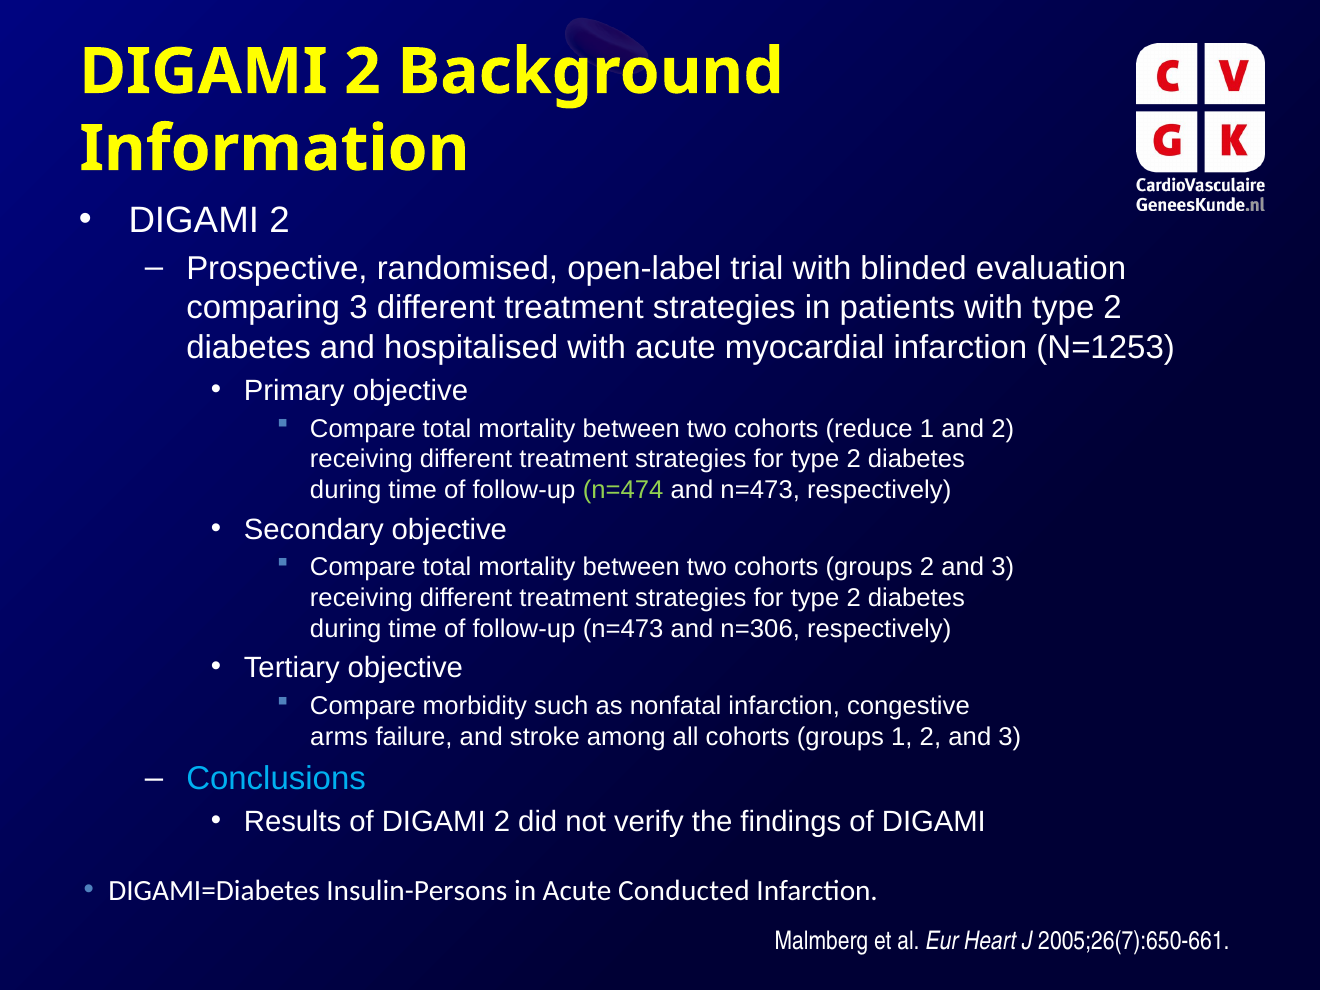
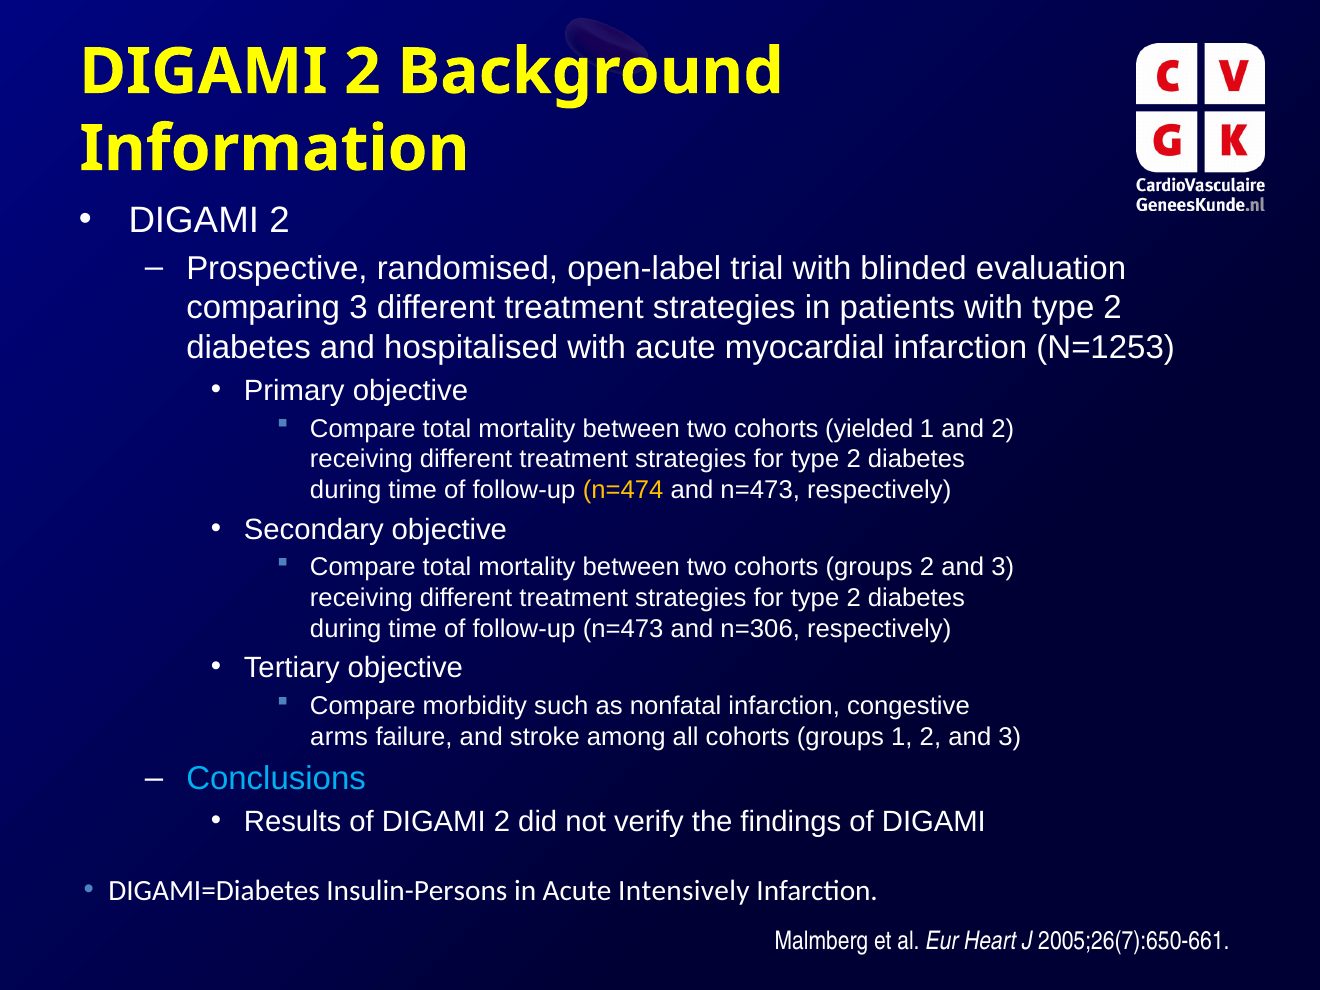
reduce: reduce -> yielded
n=474 colour: light green -> yellow
Conducted: Conducted -> Intensively
